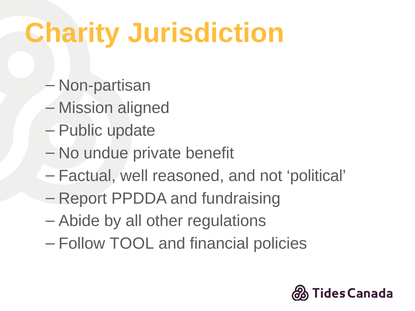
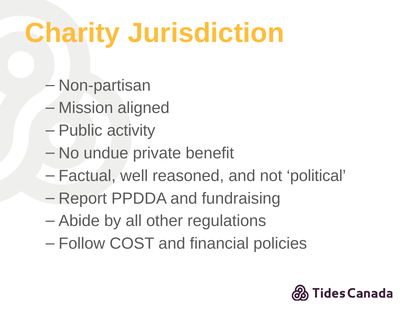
update: update -> activity
TOOL: TOOL -> COST
